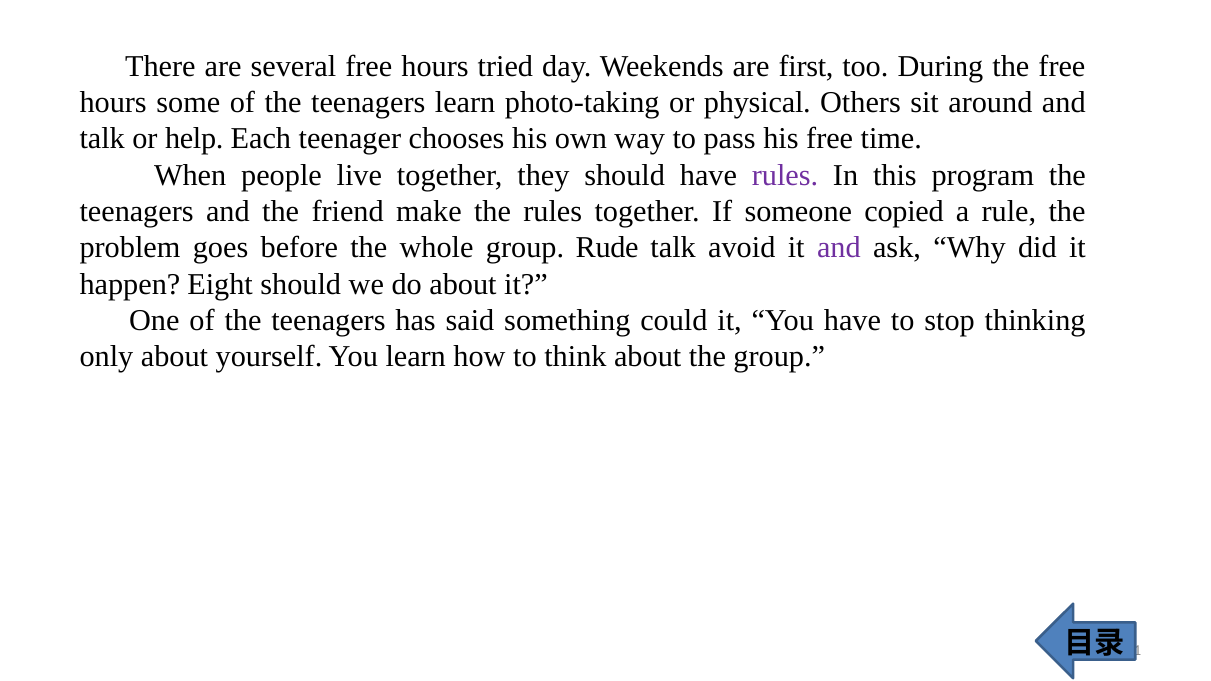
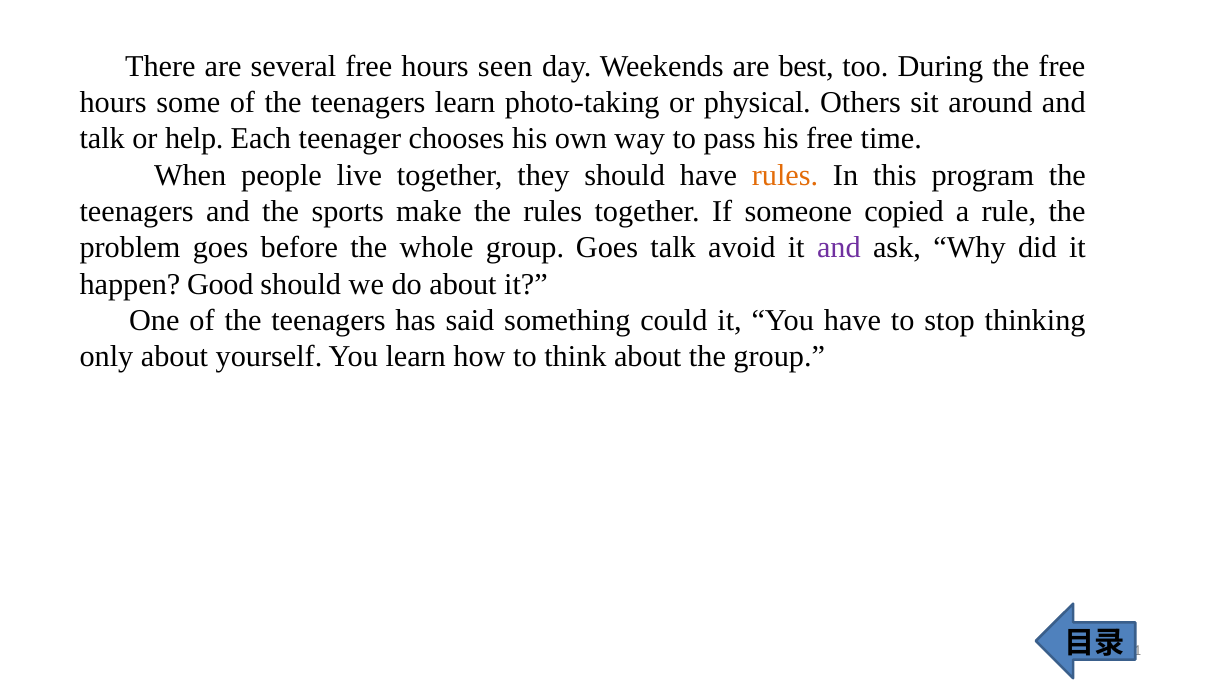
tried: tried -> seen
first: first -> best
rules at (785, 175) colour: purple -> orange
friend: friend -> sports
group Rude: Rude -> Goes
Eight: Eight -> Good
